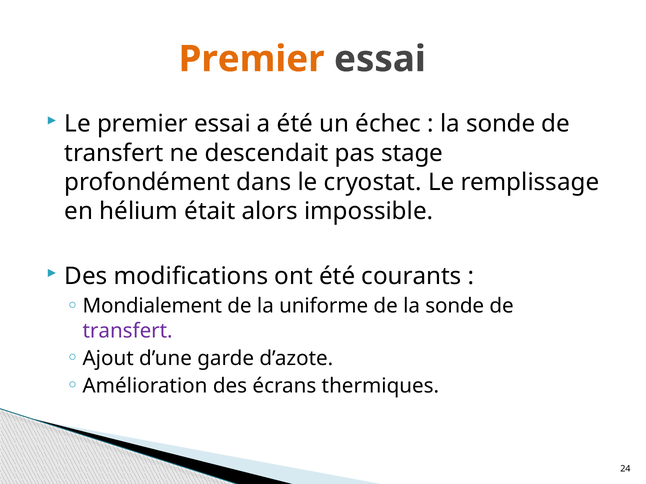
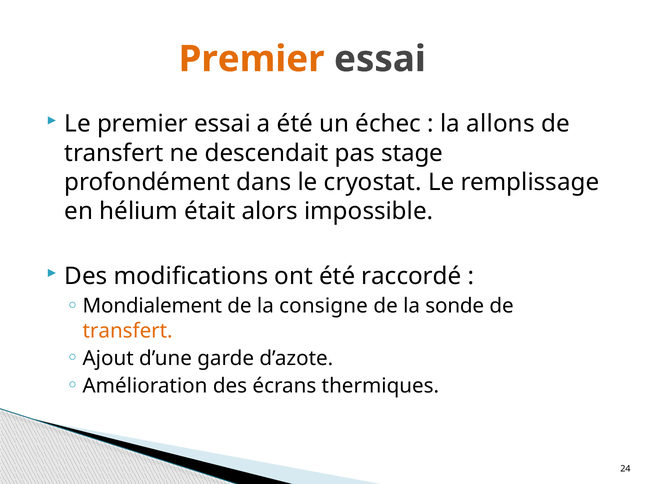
sonde at (501, 124): sonde -> allons
courants: courants -> raccordé
uniforme: uniforme -> consigne
transfert at (128, 331) colour: purple -> orange
